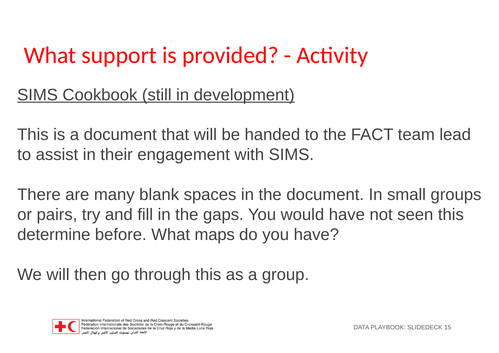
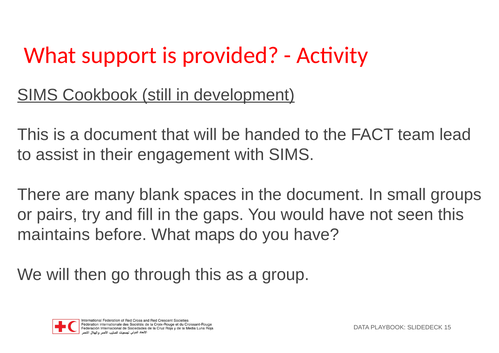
determine: determine -> maintains
